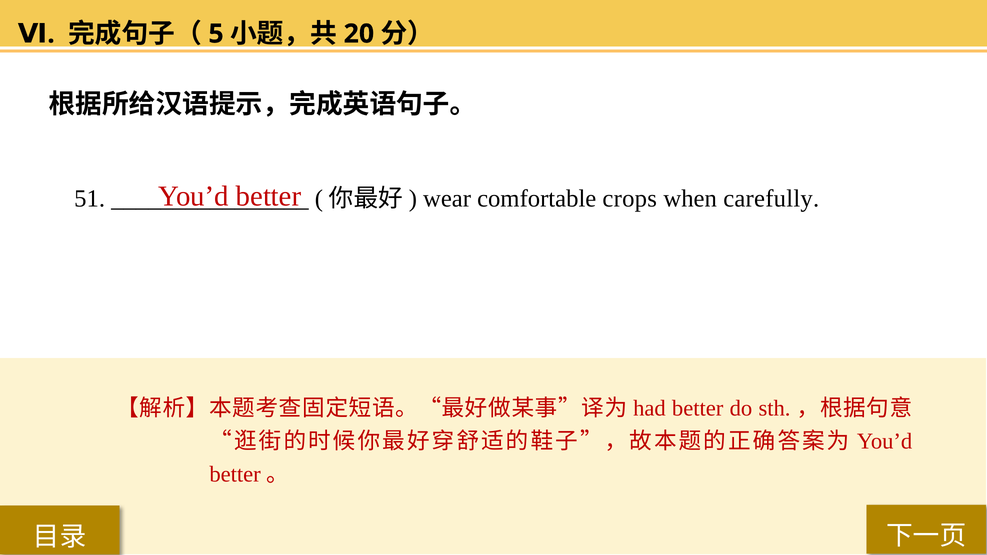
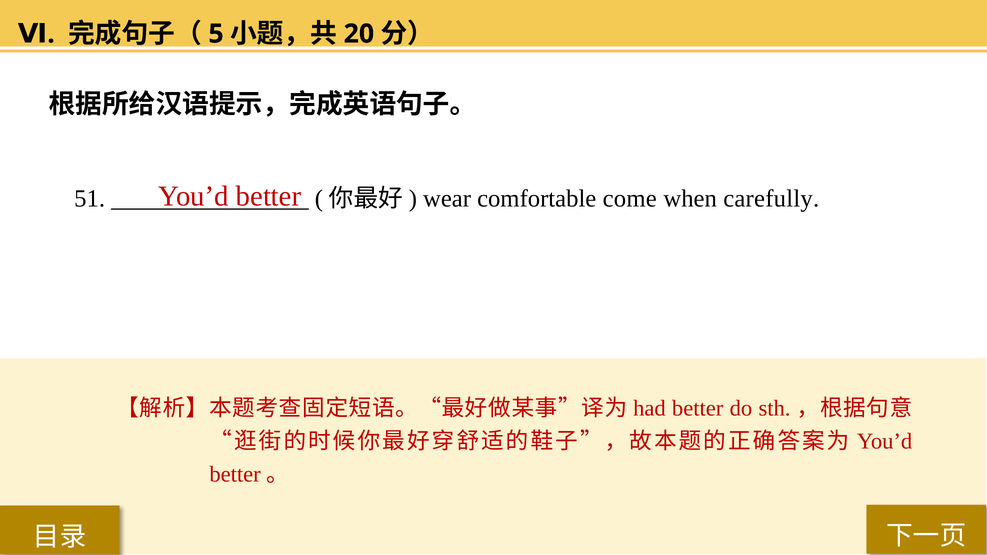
crops: crops -> come
